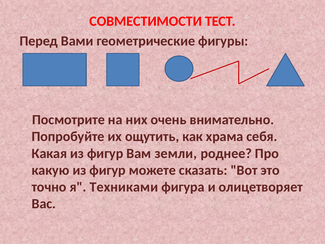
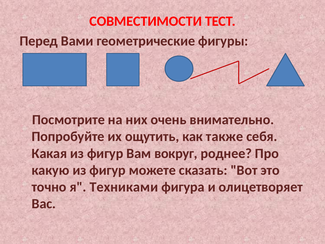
храма: храма -> также
земли: земли -> вокруг
